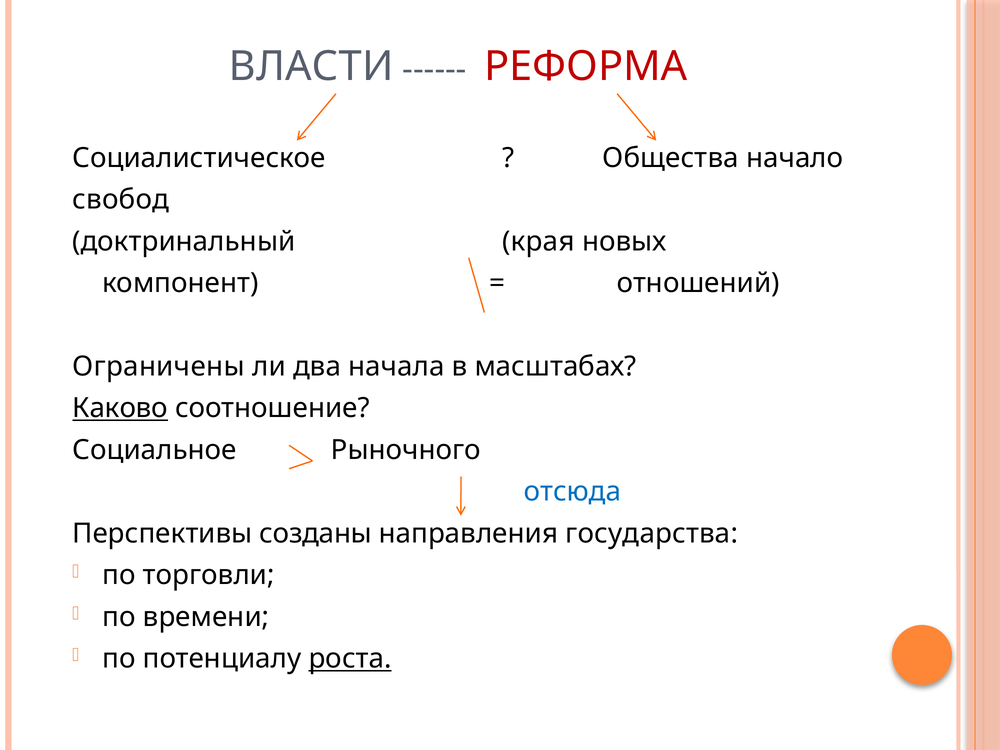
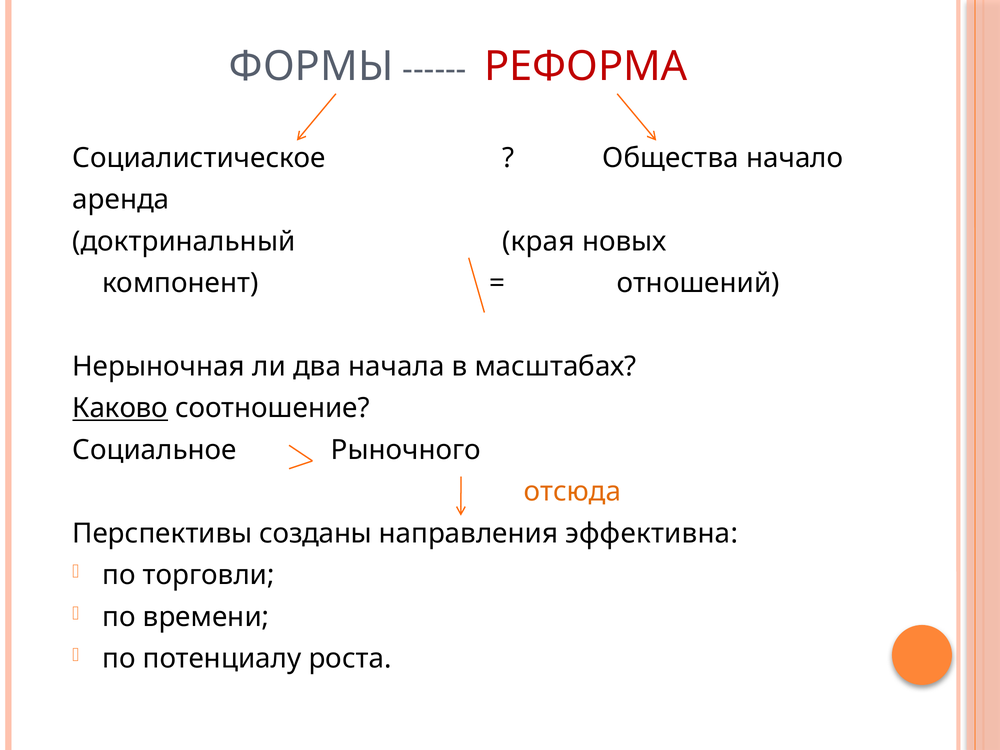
ВЛАСТИ: ВЛАСТИ -> ФОРМЫ
свобод: свобод -> аренда
Ограничены: Ограничены -> Нерыночная
отсюда colour: blue -> orange
государства: государства -> эффективна
роста underline: present -> none
